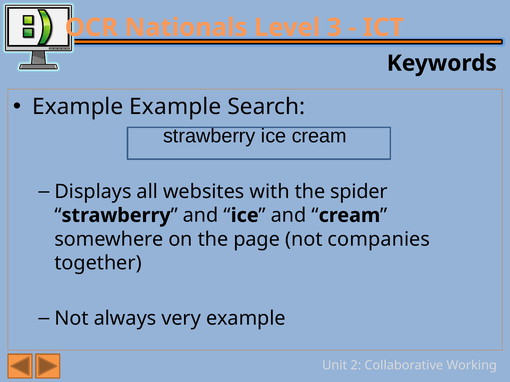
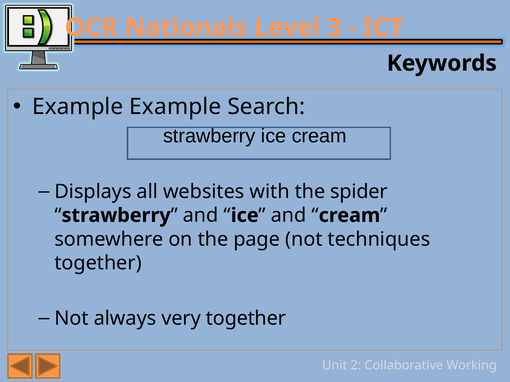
companies: companies -> techniques
very example: example -> together
